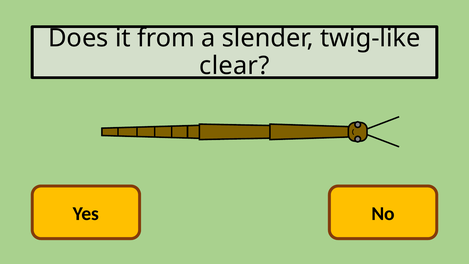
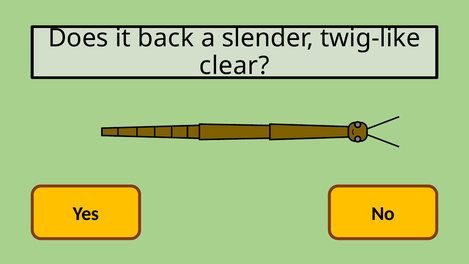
from: from -> back
